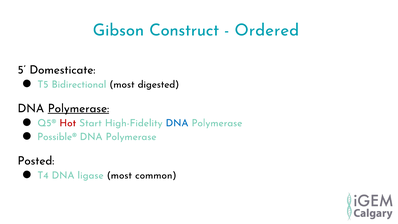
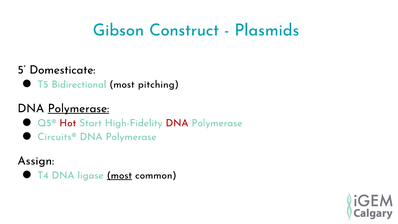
Ordered: Ordered -> Plasmids
digested: digested -> pitching
DNA at (177, 123) colour: blue -> red
Possible®: Possible® -> Circuits®
Posted: Posted -> Assign
most at (119, 175) underline: none -> present
